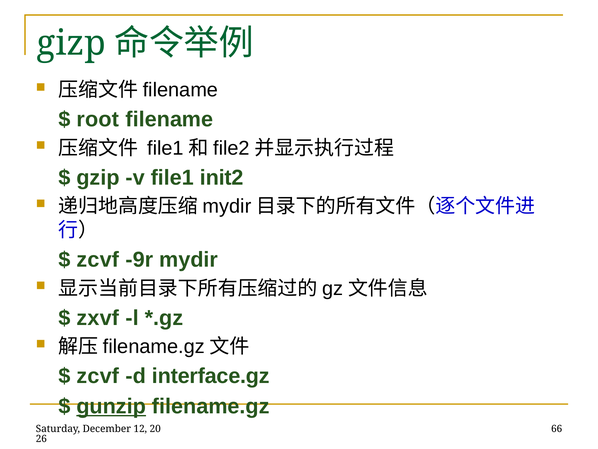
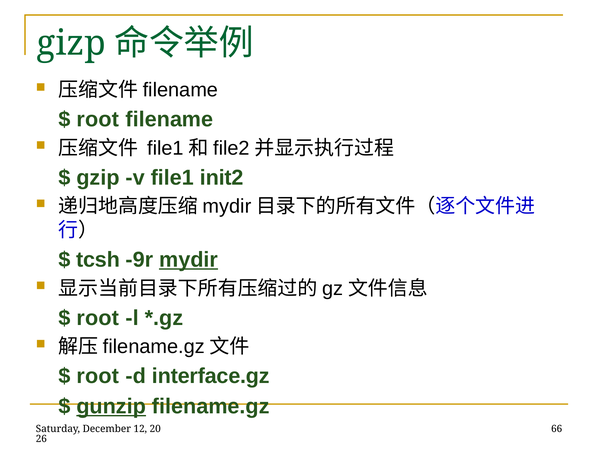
zcvf at (98, 259): zcvf -> tcsh
mydir underline: none -> present
zxvf at (98, 318): zxvf -> root
zcvf at (98, 376): zcvf -> root
